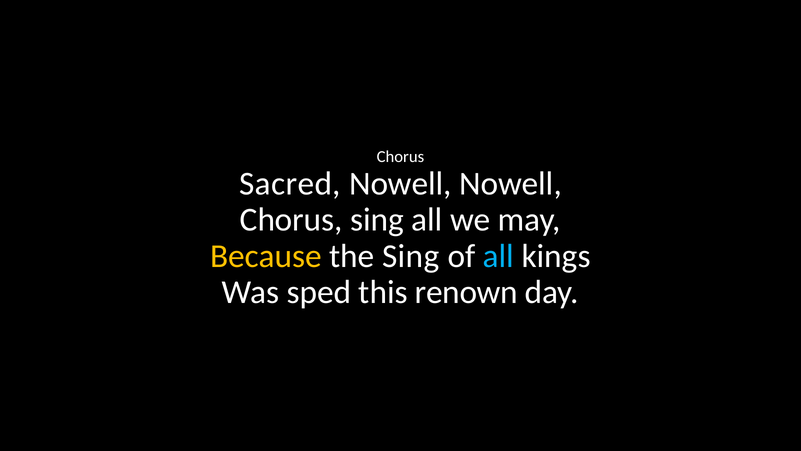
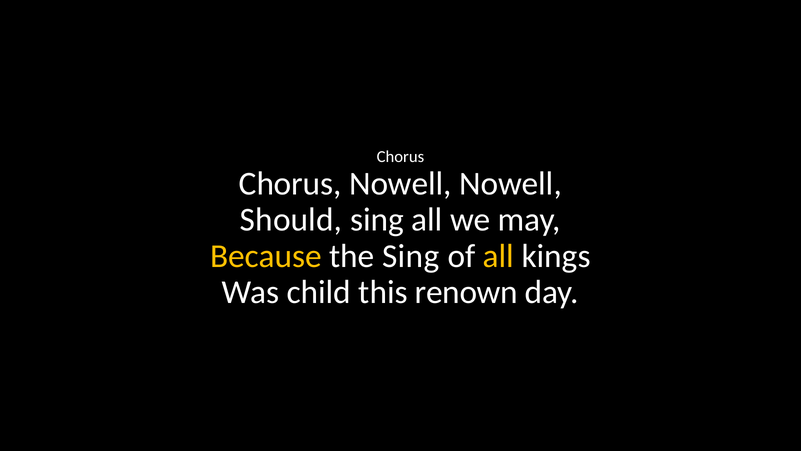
Sacred at (290, 184): Sacred -> Chorus
Chorus at (291, 220): Chorus -> Should
all at (498, 256) colour: light blue -> yellow
sped: sped -> child
